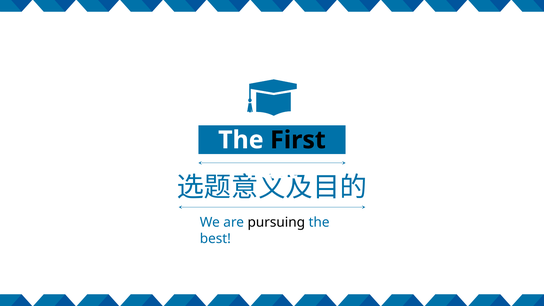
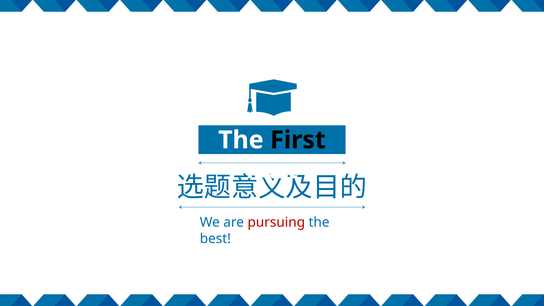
pursuing colour: black -> red
